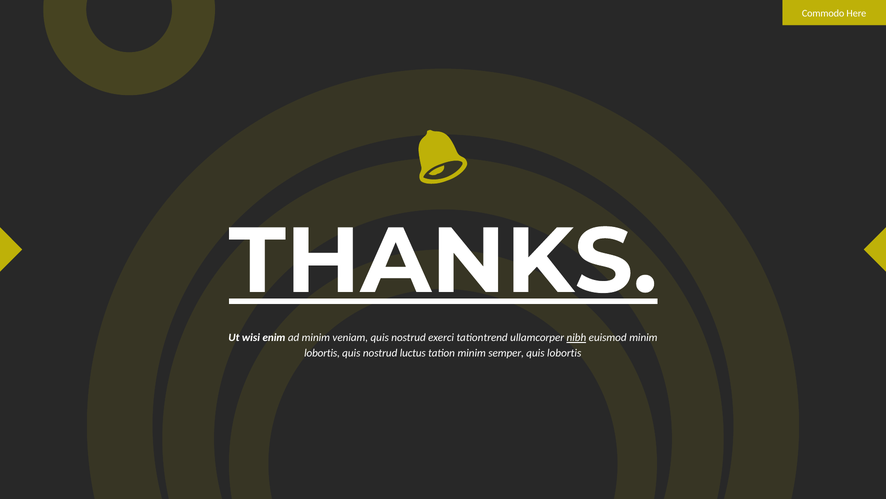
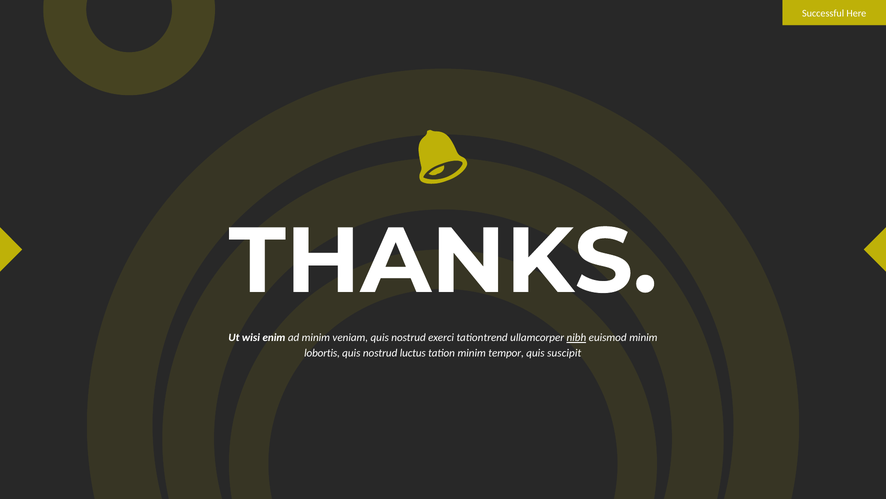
Commodo: Commodo -> Successful
THANKS underline: present -> none
semper: semper -> tempor
quis lobortis: lobortis -> suscipit
